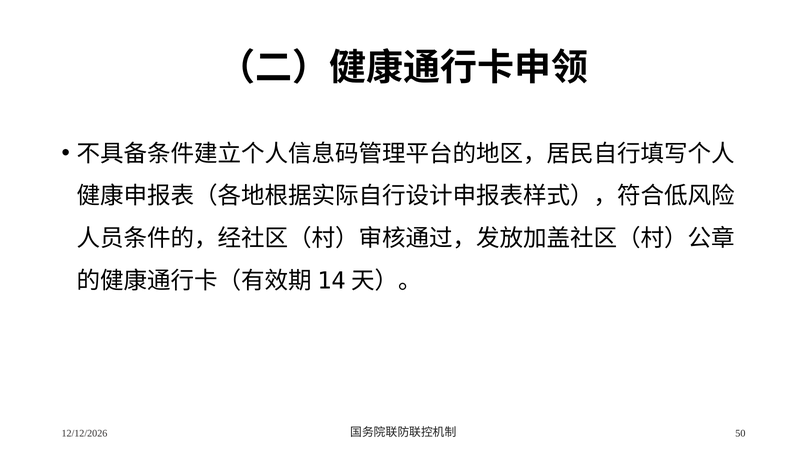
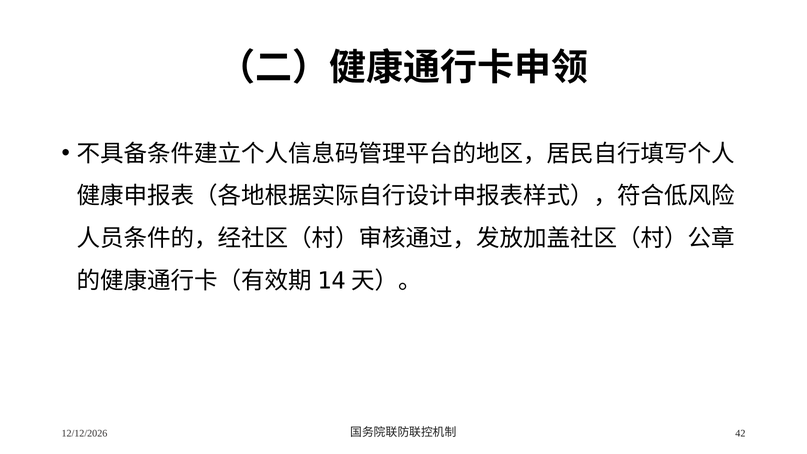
50: 50 -> 42
